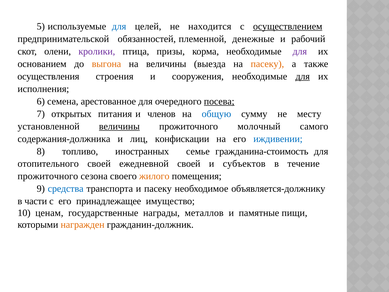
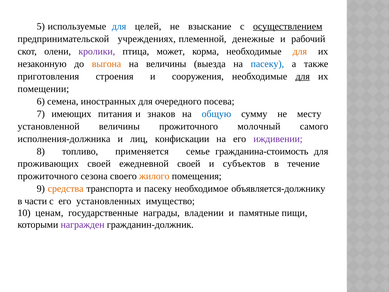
находится: находится -> взыскание
обязанностей: обязанностей -> учреждениях
призы: призы -> может
для at (300, 51) colour: purple -> orange
основанием: основанием -> незаконную
пасеку at (267, 64) colour: orange -> blue
осуществления: осуществления -> приготовления
исполнения: исполнения -> помещении
арестованное: арестованное -> иностранных
посева underline: present -> none
открытых: открытых -> имеющих
членов: членов -> знаков
величины at (119, 126) underline: present -> none
содержания-должника: содержания-должника -> исполнения-должника
иждивении colour: blue -> purple
иностранных: иностранных -> применяется
отопительного: отопительного -> проживающих
средства colour: blue -> orange
принадлежащее: принадлежащее -> установленных
металлов: металлов -> владении
награжден colour: orange -> purple
